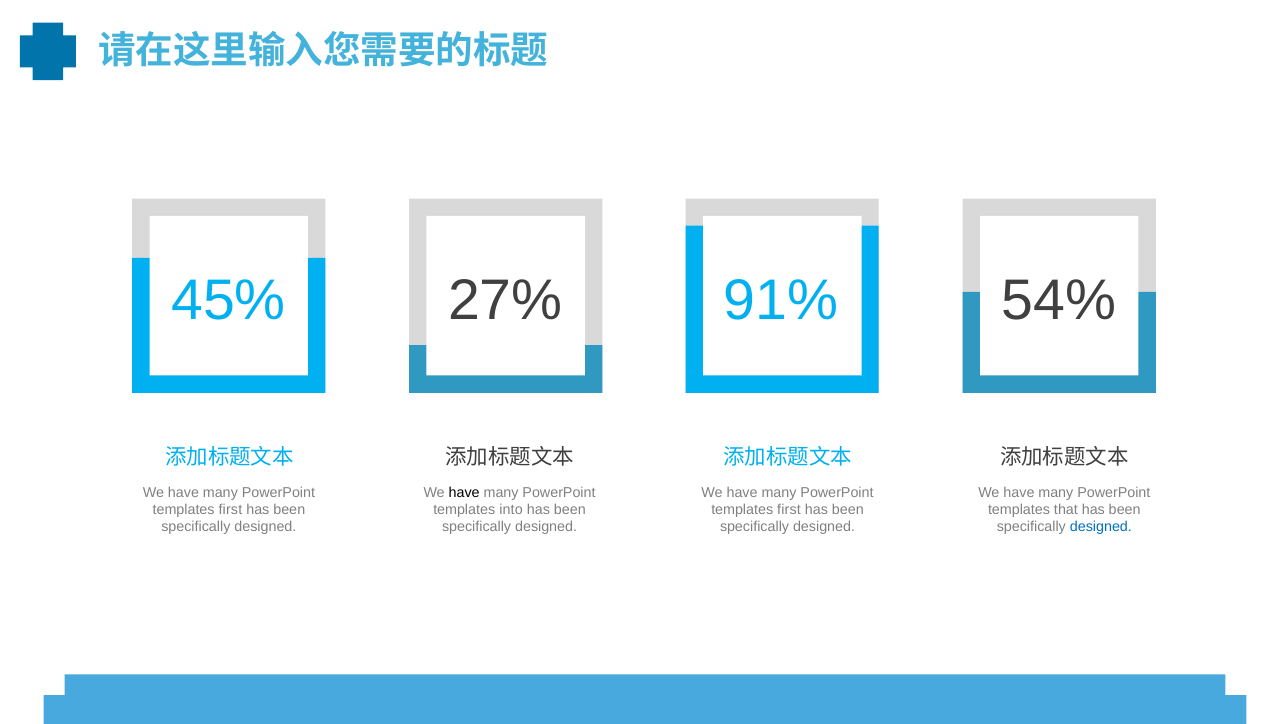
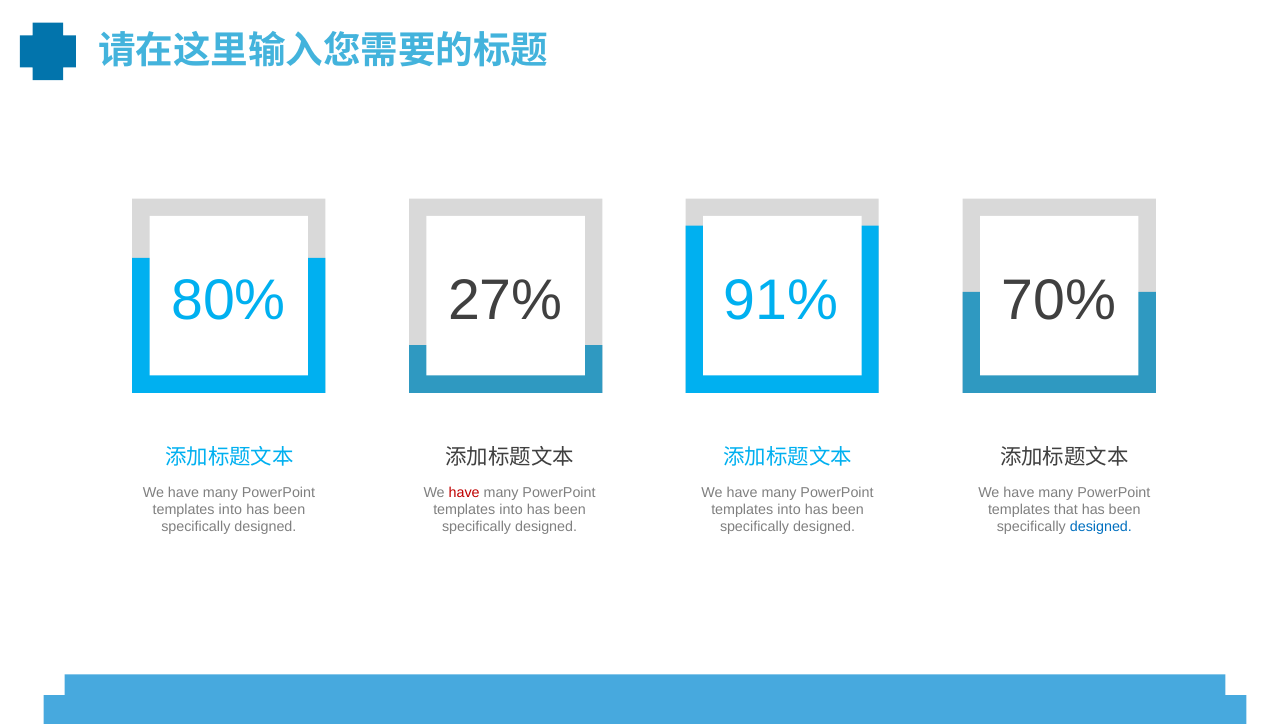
45%: 45% -> 80%
54%: 54% -> 70%
have at (464, 493) colour: black -> red
first at (230, 510): first -> into
first at (789, 510): first -> into
